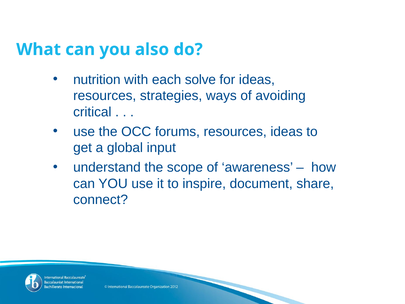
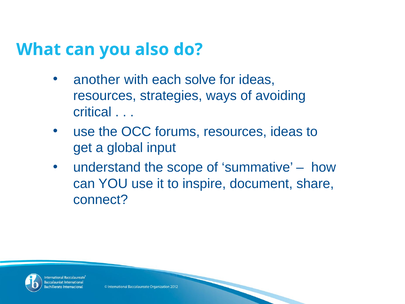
nutrition: nutrition -> another
awareness: awareness -> summative
